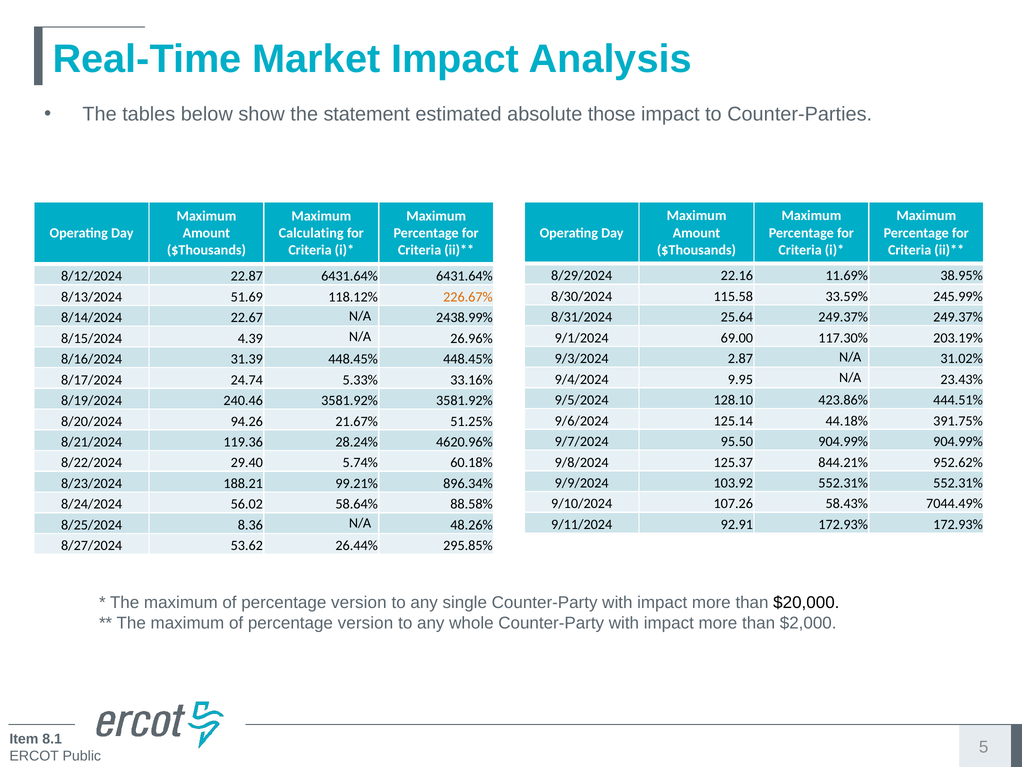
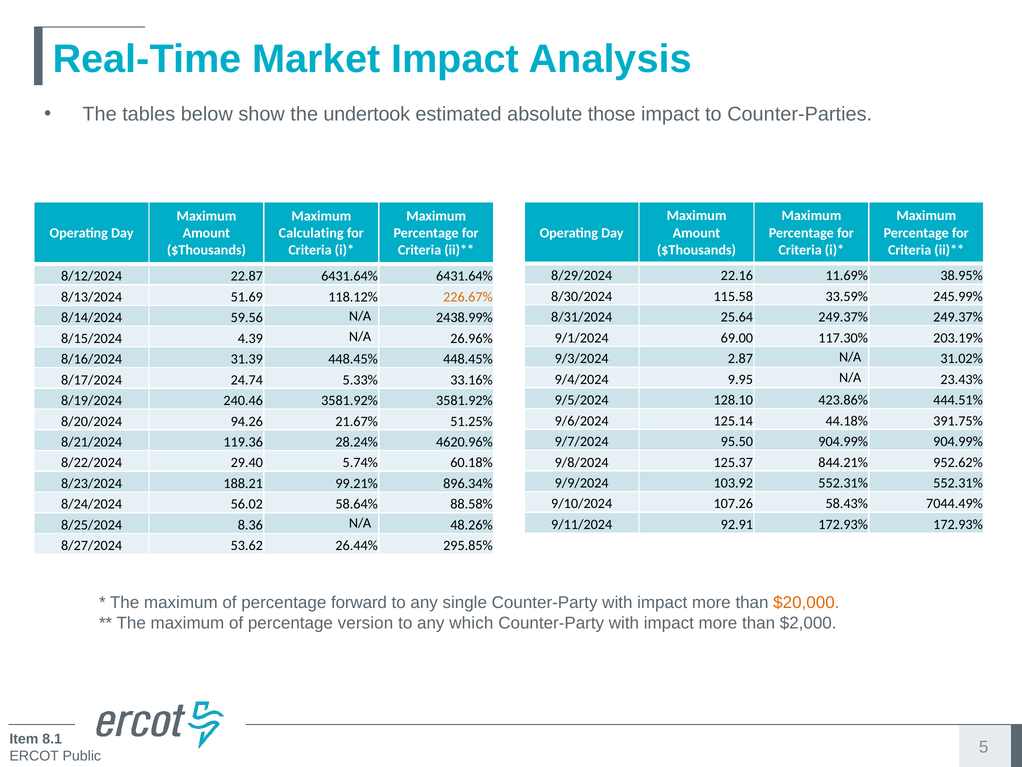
statement: statement -> undertook
22.67: 22.67 -> 59.56
version at (359, 602): version -> forward
$20,000 colour: black -> orange
whole: whole -> which
